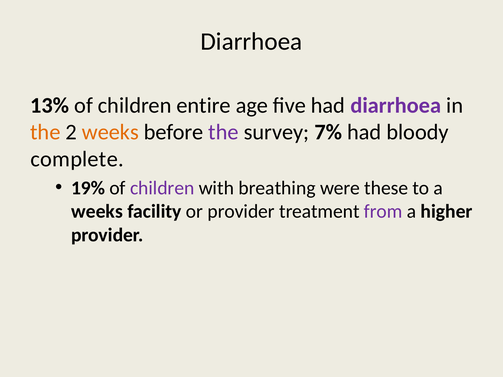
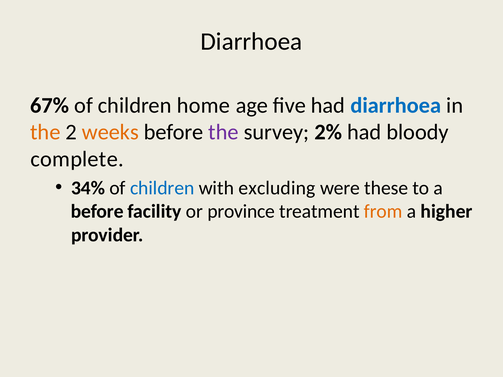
13%: 13% -> 67%
entire: entire -> home
diarrhoea at (396, 106) colour: purple -> blue
7%: 7% -> 2%
19%: 19% -> 34%
children at (162, 188) colour: purple -> blue
breathing: breathing -> excluding
weeks at (97, 212): weeks -> before
or provider: provider -> province
from colour: purple -> orange
